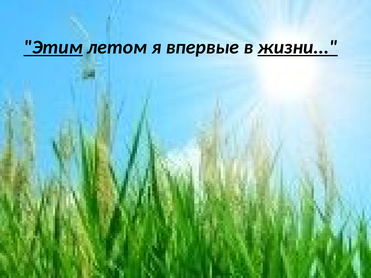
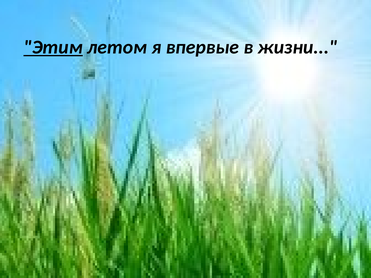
жизни underline: present -> none
